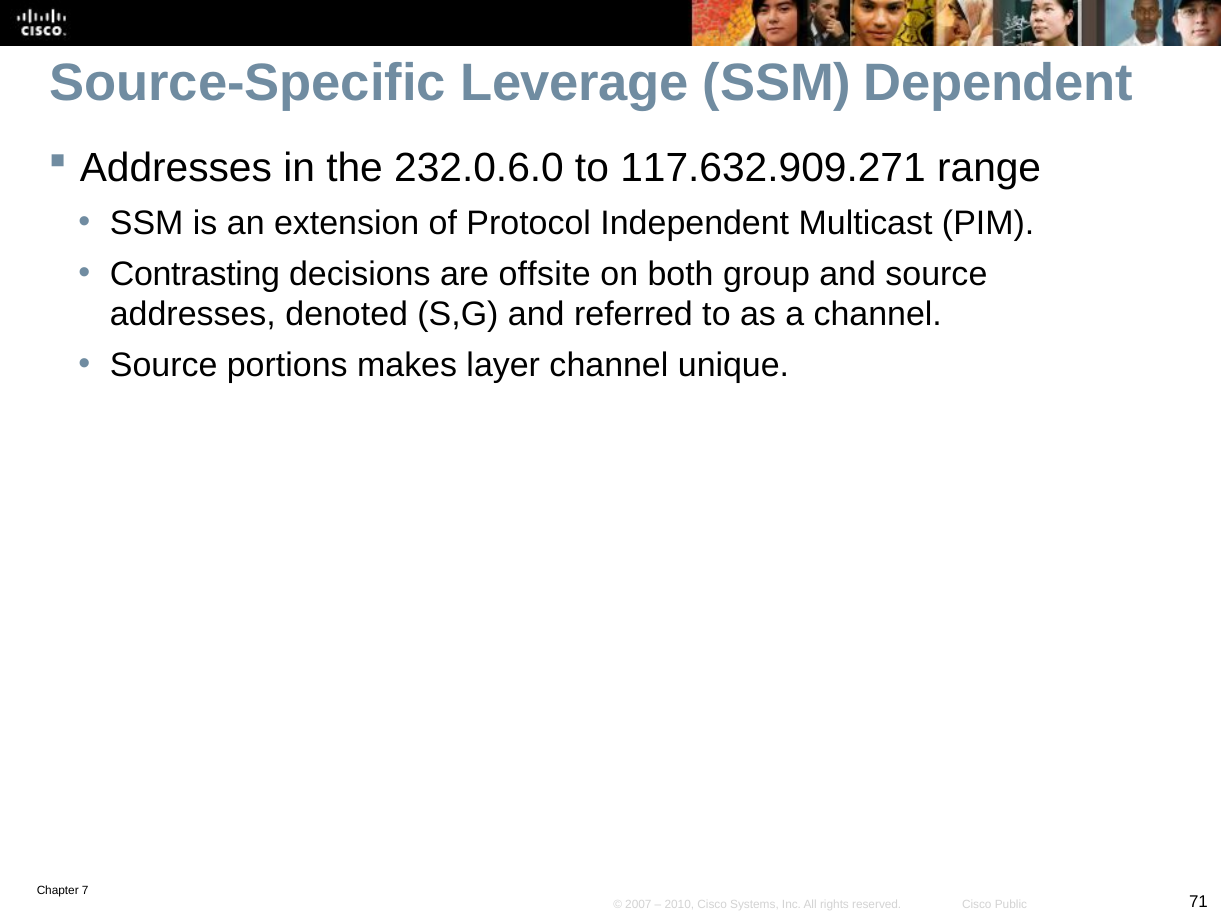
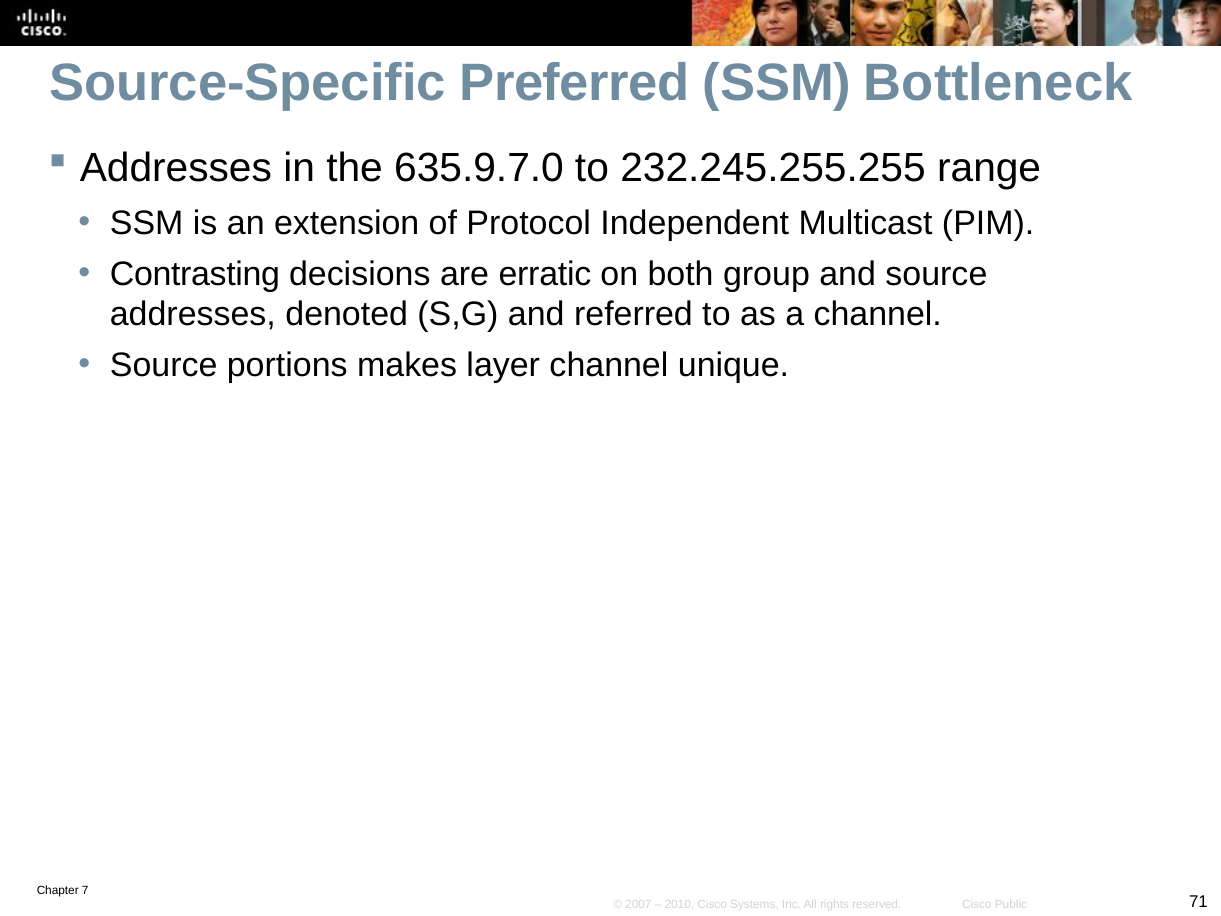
Leverage: Leverage -> Preferred
Dependent: Dependent -> Bottleneck
232.0.6.0: 232.0.6.0 -> 635.9.7.0
117.632.909.271: 117.632.909.271 -> 232.245.255.255
offsite: offsite -> erratic
